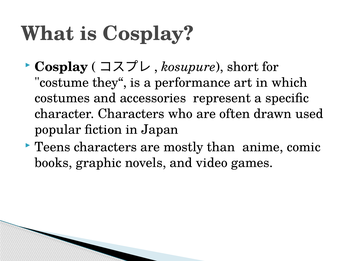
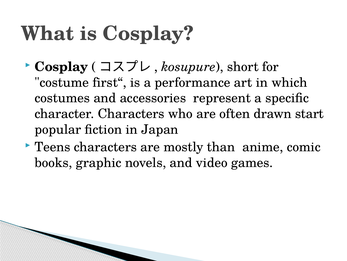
they“: they“ -> first“
used: used -> start
